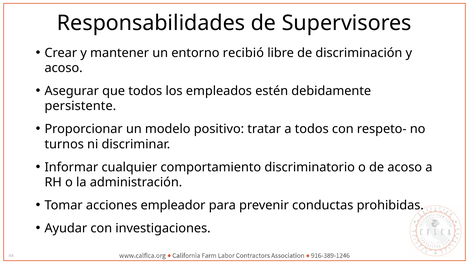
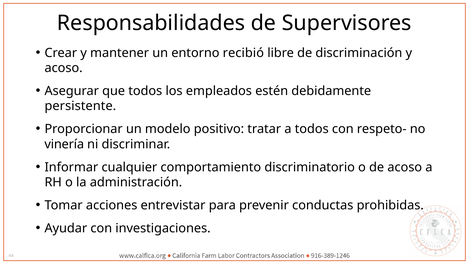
turnos: turnos -> vinería
empleador: empleador -> entrevistar
